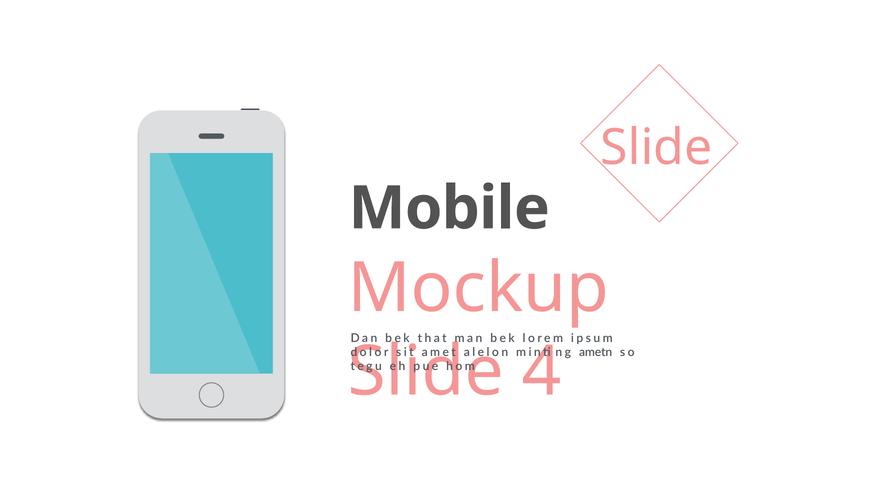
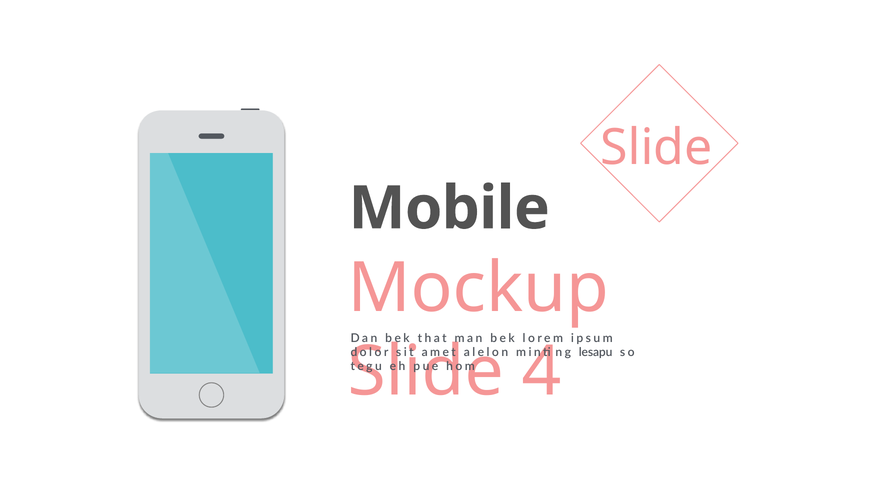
ametn: ametn -> lesapu
